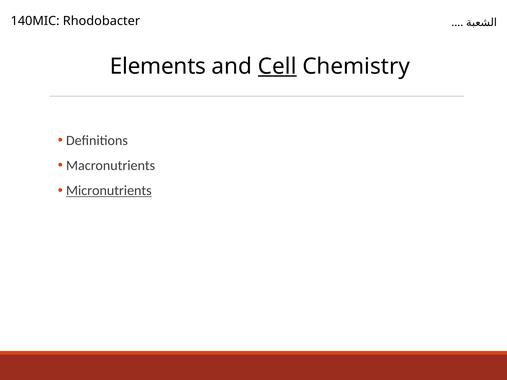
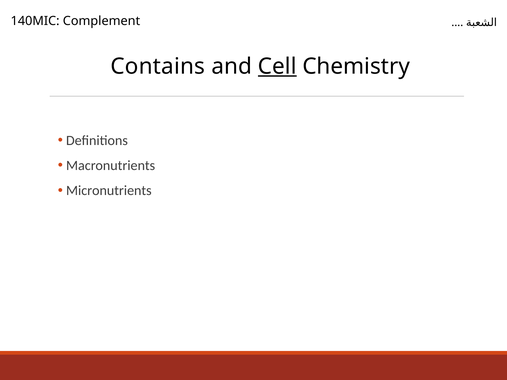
Rhodobacter: Rhodobacter -> Complement
Elements: Elements -> Contains
Micronutrients underline: present -> none
